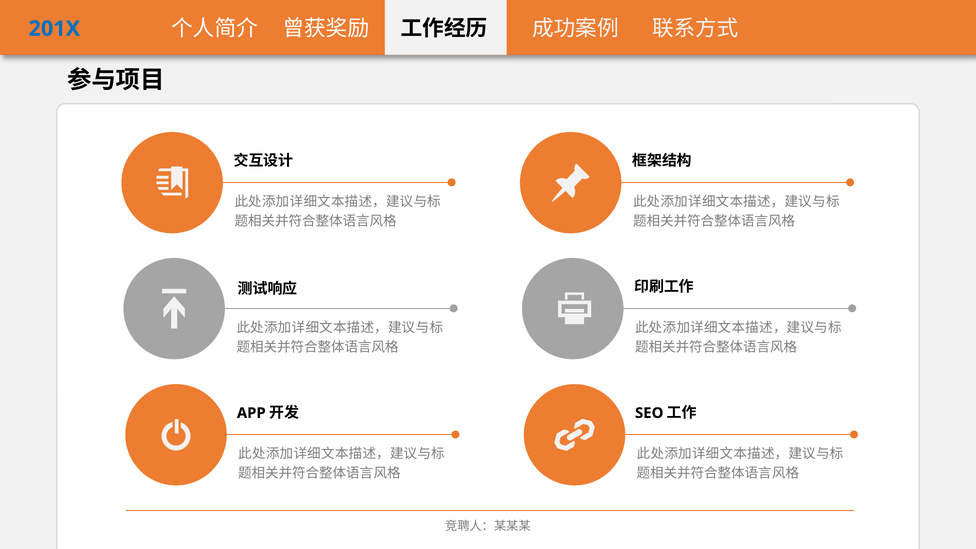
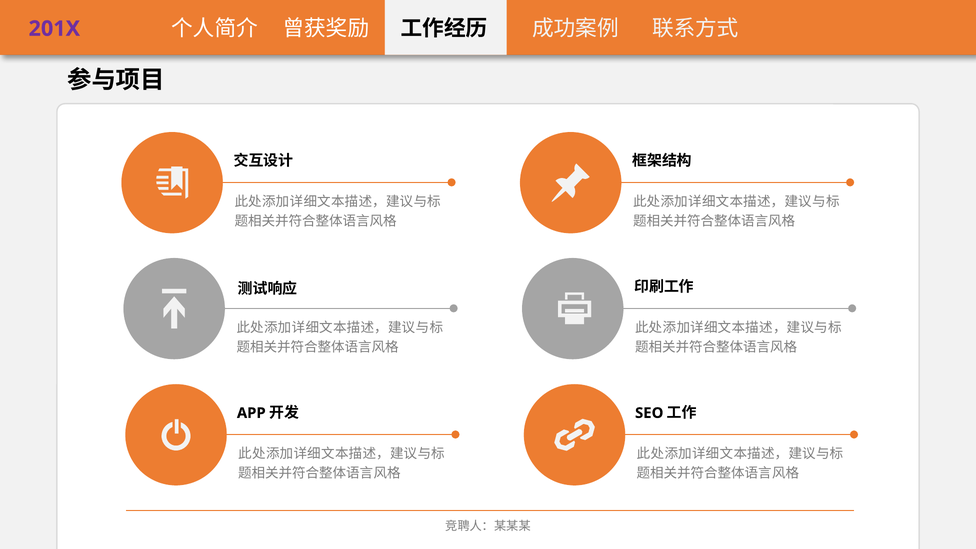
201X colour: blue -> purple
